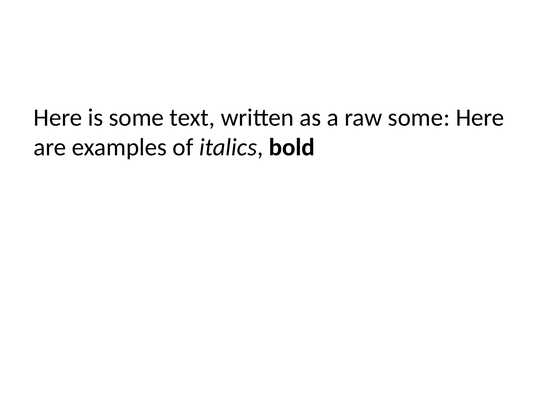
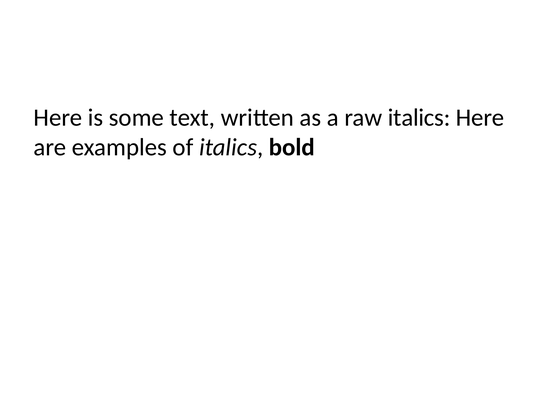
raw some: some -> italics
